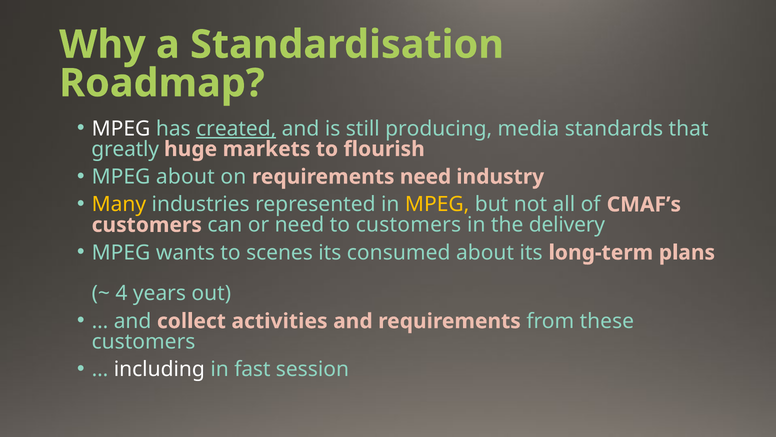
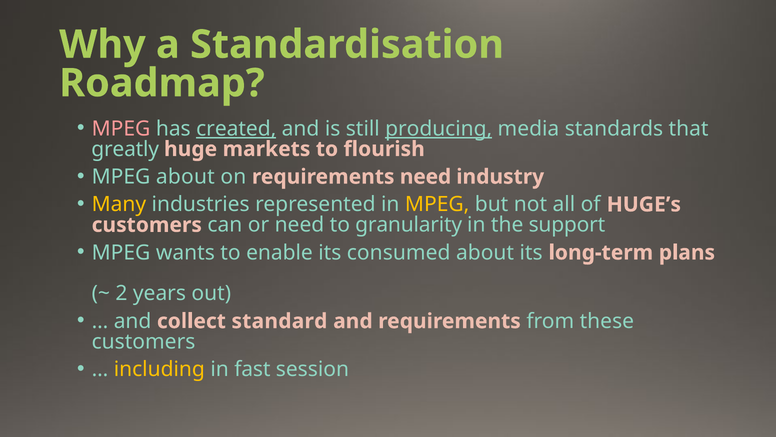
MPEG at (121, 129) colour: white -> pink
producing underline: none -> present
CMAF’s: CMAF’s -> HUGE’s
to customers: customers -> granularity
delivery: delivery -> support
scenes: scenes -> enable
4: 4 -> 2
activities: activities -> standard
including colour: white -> yellow
